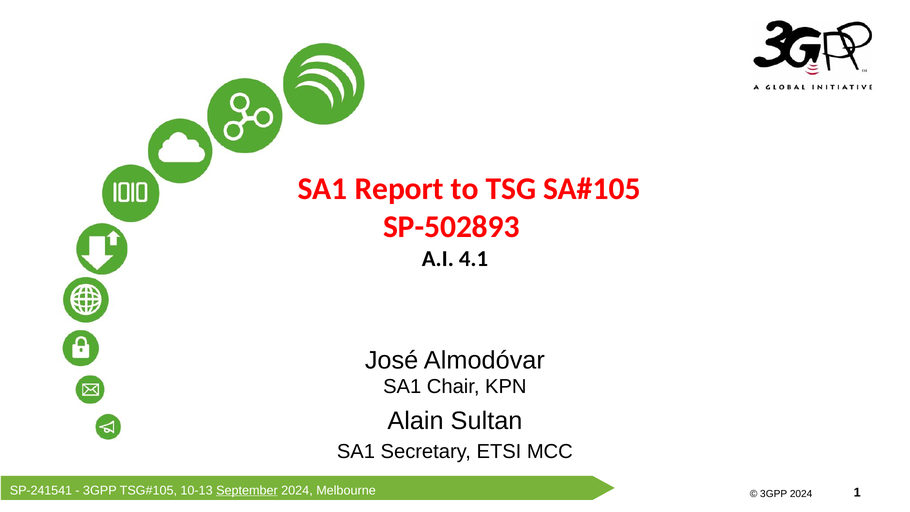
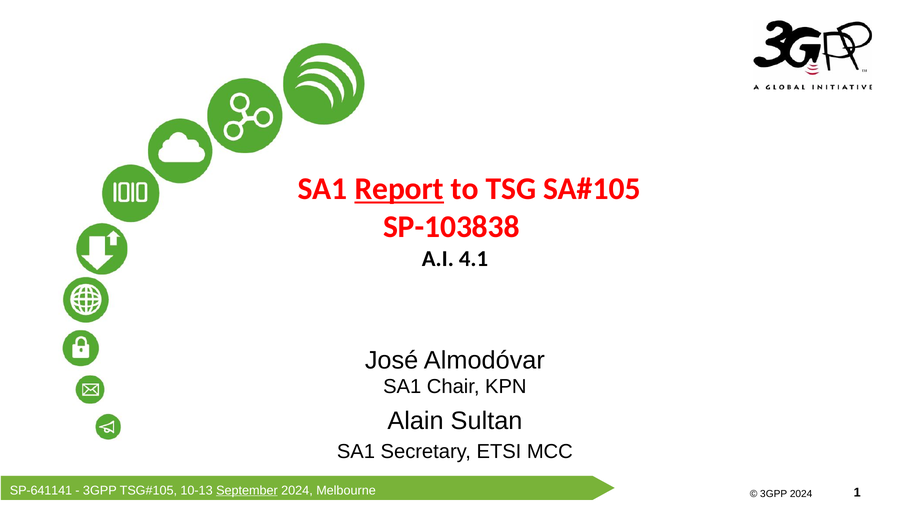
Report underline: none -> present
SP-502893: SP-502893 -> SP-103838
SP-241541: SP-241541 -> SP-641141
